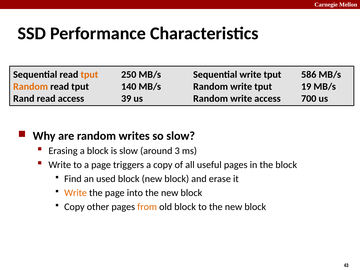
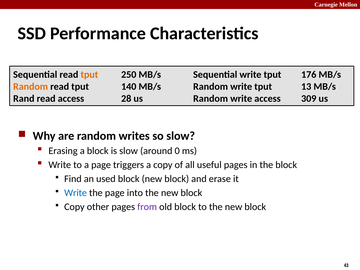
586: 586 -> 176
19: 19 -> 13
39: 39 -> 28
700: 700 -> 309
3: 3 -> 0
Write at (76, 193) colour: orange -> blue
from colour: orange -> purple
